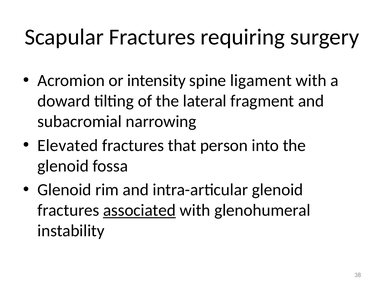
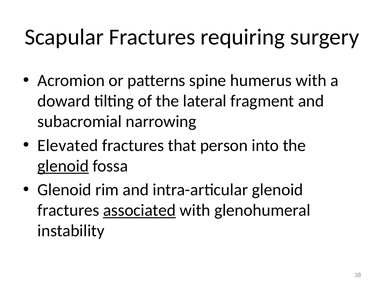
intensity: intensity -> patterns
ligament: ligament -> humerus
glenoid at (63, 166) underline: none -> present
